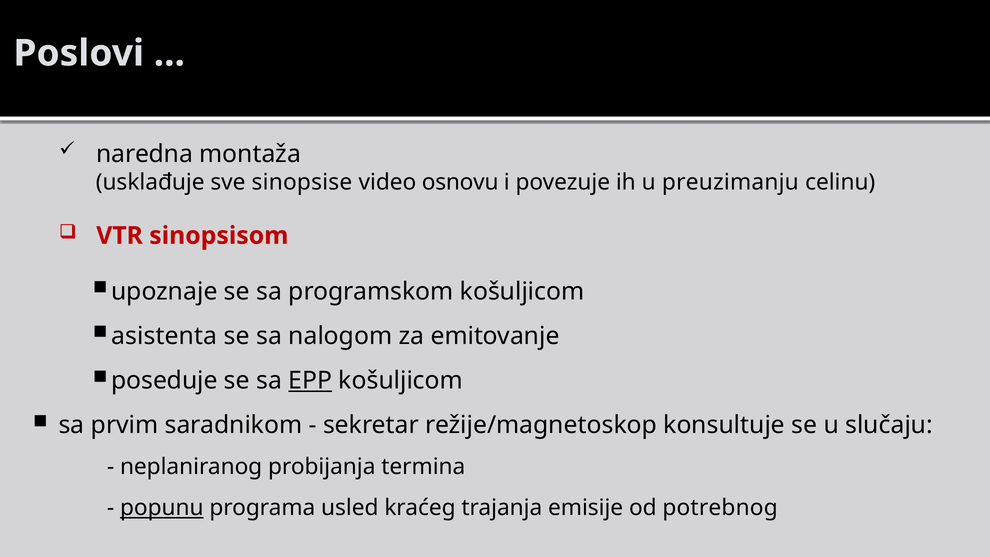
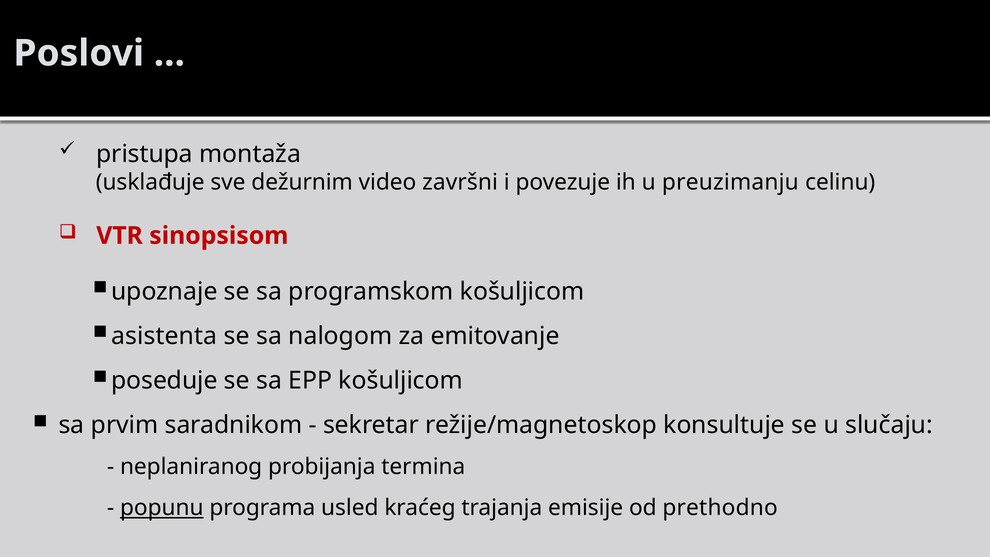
naredna: naredna -> pristupa
sinopsise: sinopsise -> dežurnim
osnovu: osnovu -> završni
EPP underline: present -> none
potrebnog: potrebnog -> prethodno
